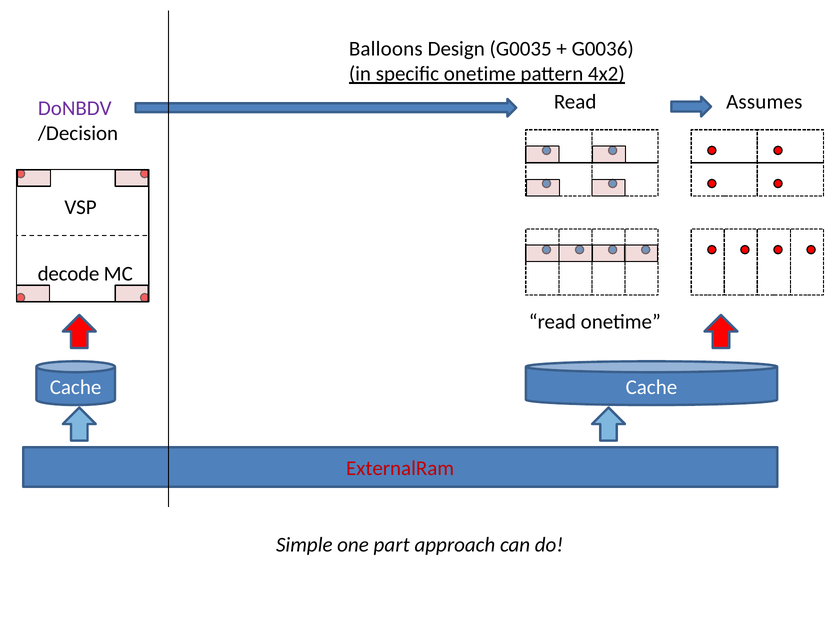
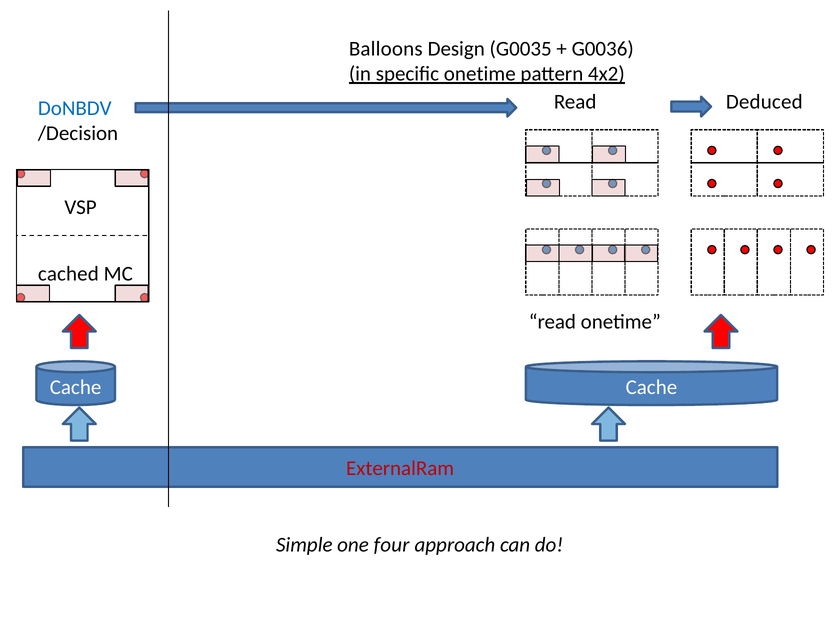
Assumes: Assumes -> Deduced
DoNBDV colour: purple -> blue
decode: decode -> cached
part: part -> four
